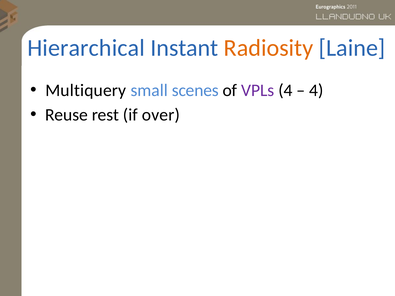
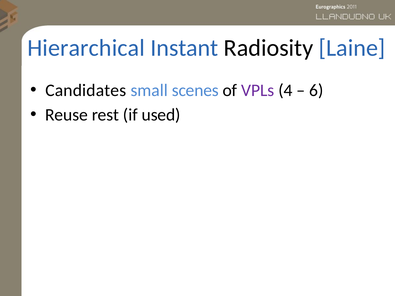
Radiosity colour: orange -> black
Multiquery: Multiquery -> Candidates
4 at (316, 90): 4 -> 6
over: over -> used
